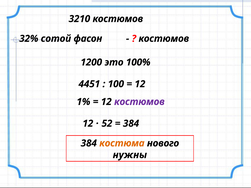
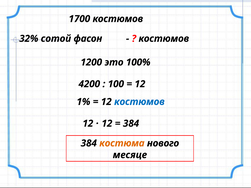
3210: 3210 -> 1700
4451: 4451 -> 4200
костюмов at (139, 102) colour: purple -> blue
52 at (107, 124): 52 -> 12
нужны: нужны -> месяце
